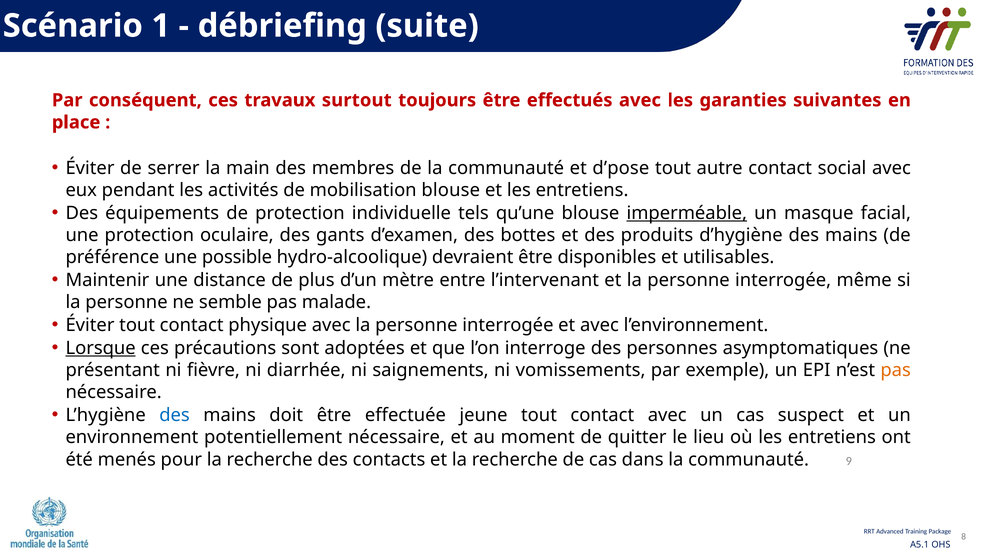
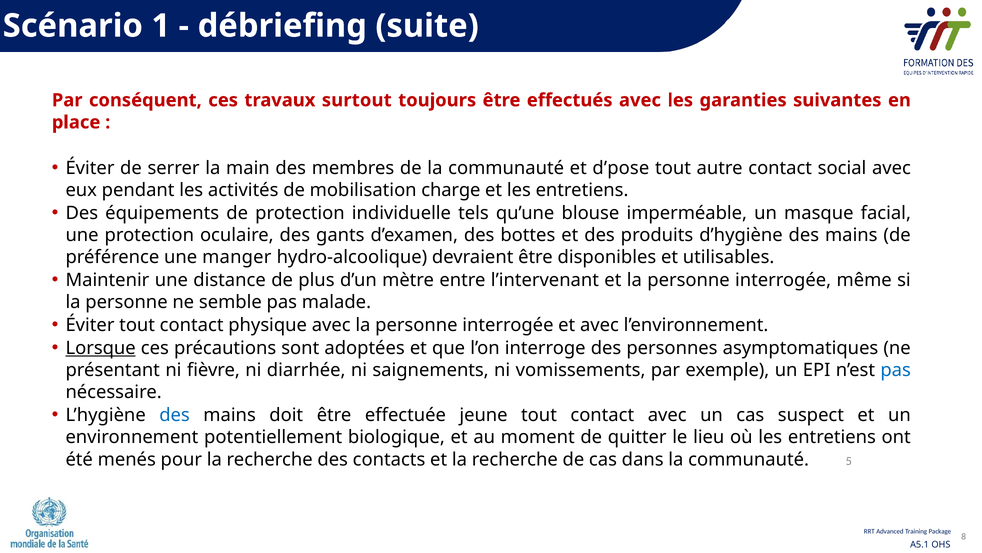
mobilisation blouse: blouse -> charge
imperméable underline: present -> none
possible: possible -> manger
pas at (896, 370) colour: orange -> blue
potentiellement nécessaire: nécessaire -> biologique
9: 9 -> 5
